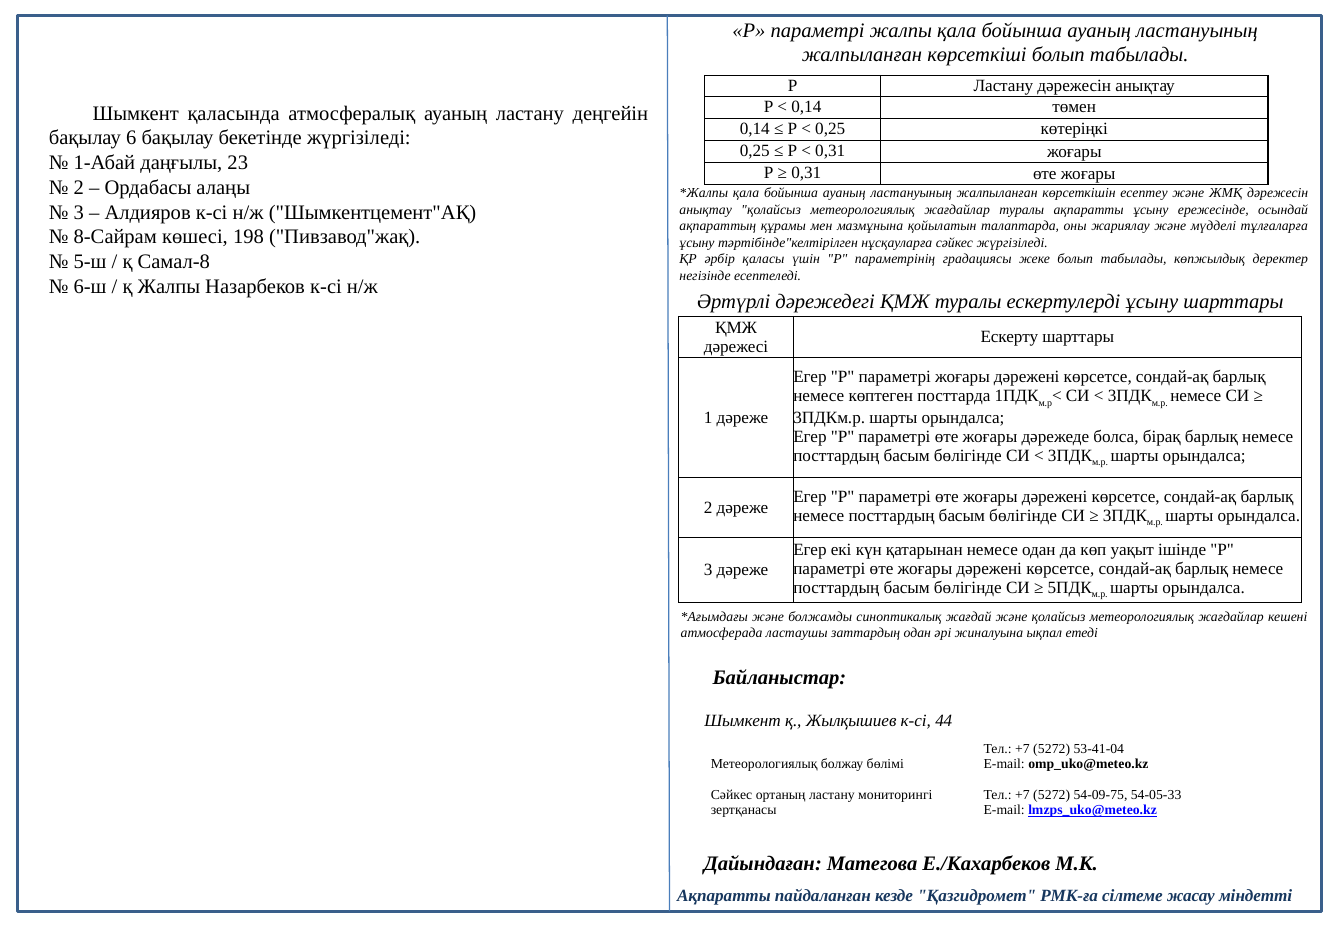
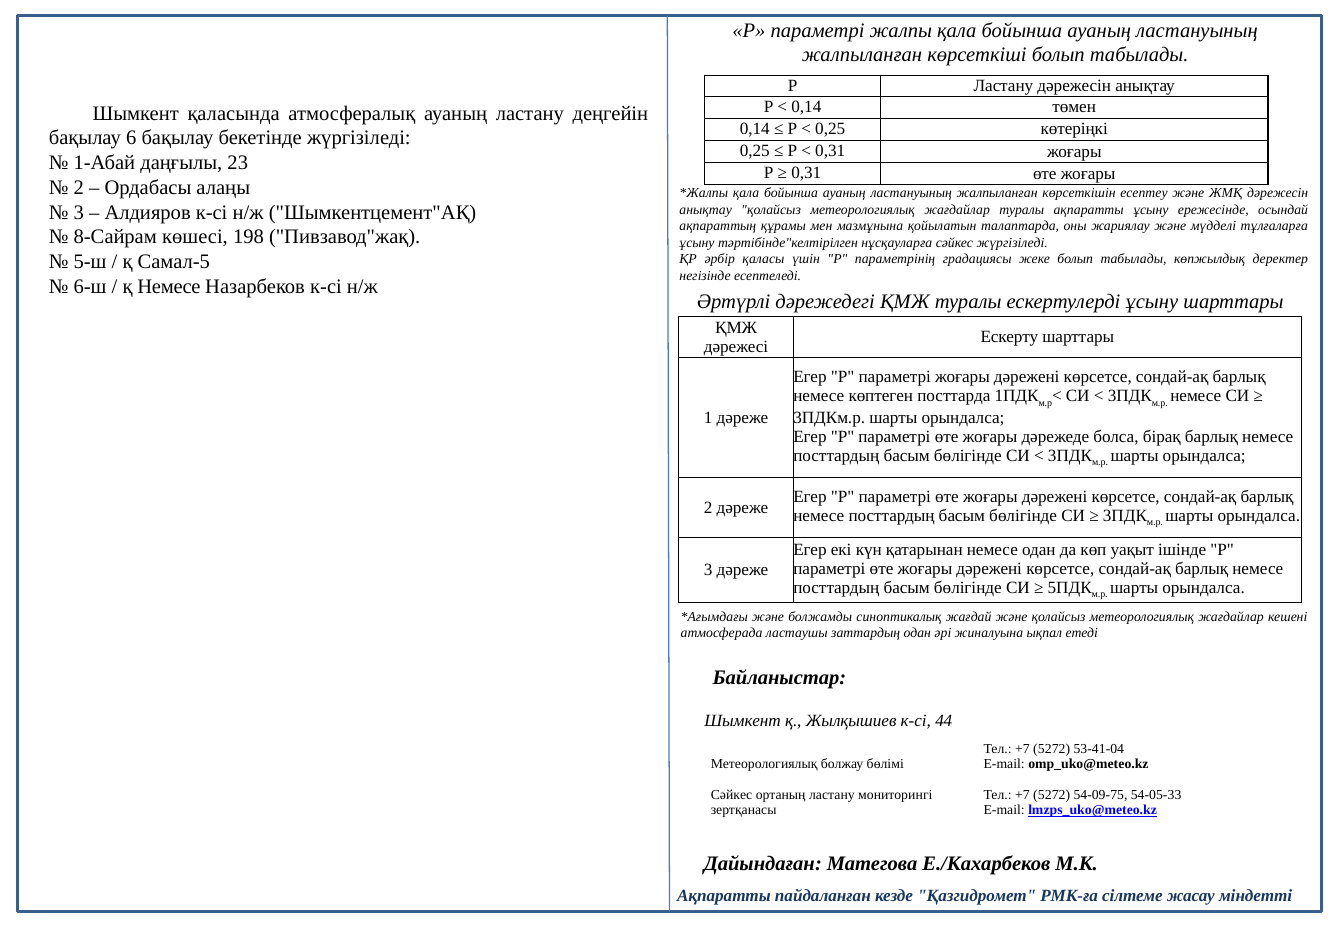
Самал-8: Самал-8 -> Самал-5
қ Жалпы: Жалпы -> Немесе
